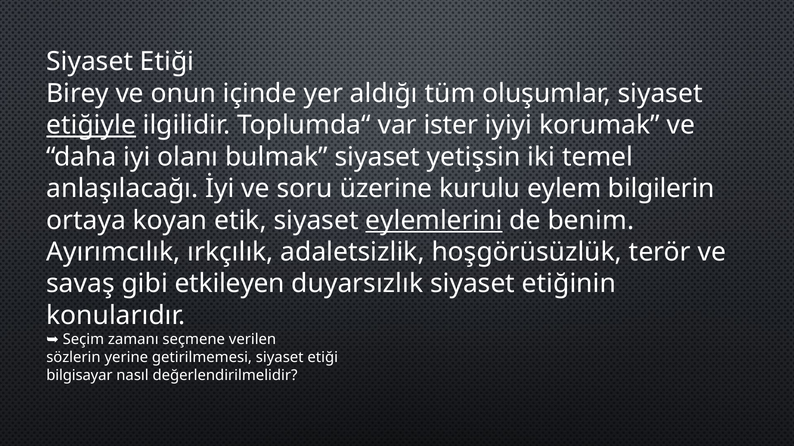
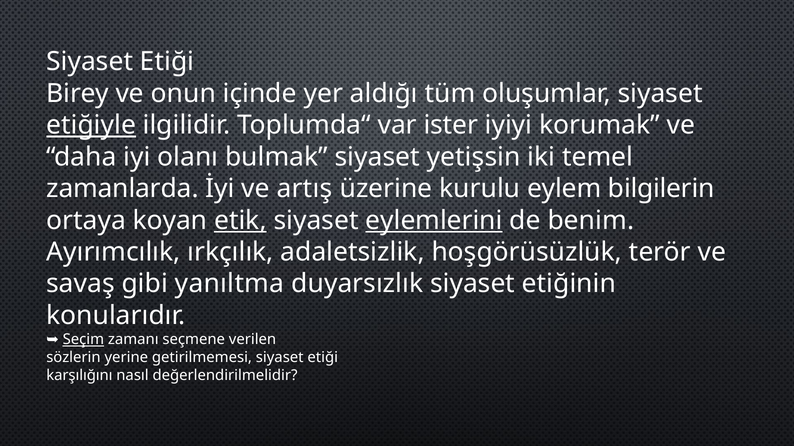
anlaşılacağı: anlaşılacağı -> zamanlarda
soru: soru -> artış
etik underline: none -> present
etkileyen: etkileyen -> yanıltma
Seçim underline: none -> present
bilgisayar: bilgisayar -> karşılığını
